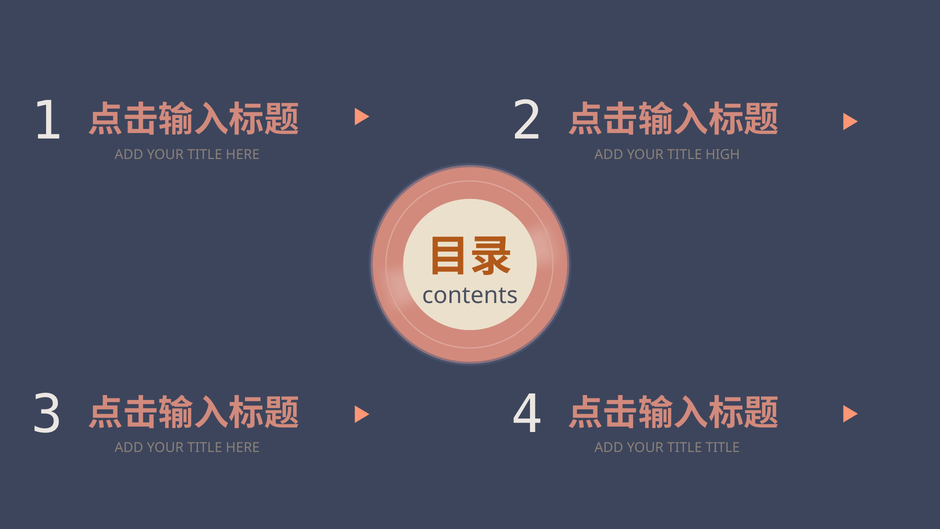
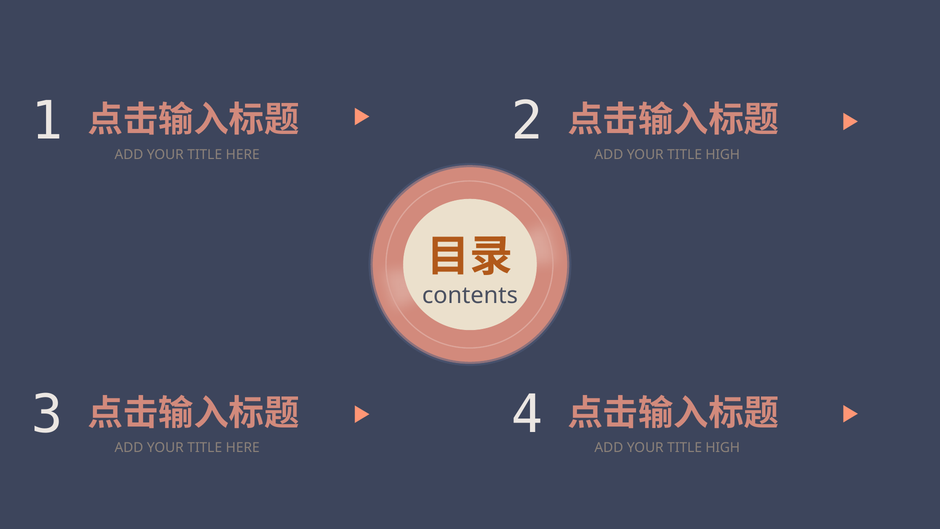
TITLE at (723, 448): TITLE -> HIGH
